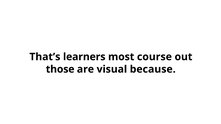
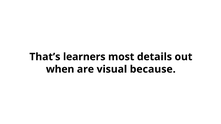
course: course -> details
those: those -> when
